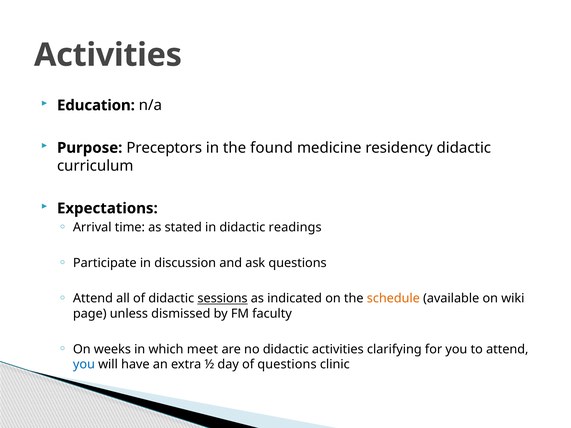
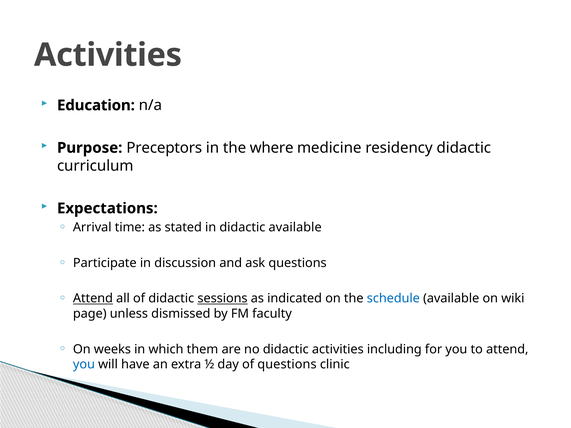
found: found -> where
didactic readings: readings -> available
Attend at (93, 299) underline: none -> present
schedule colour: orange -> blue
meet: meet -> them
clarifying: clarifying -> including
